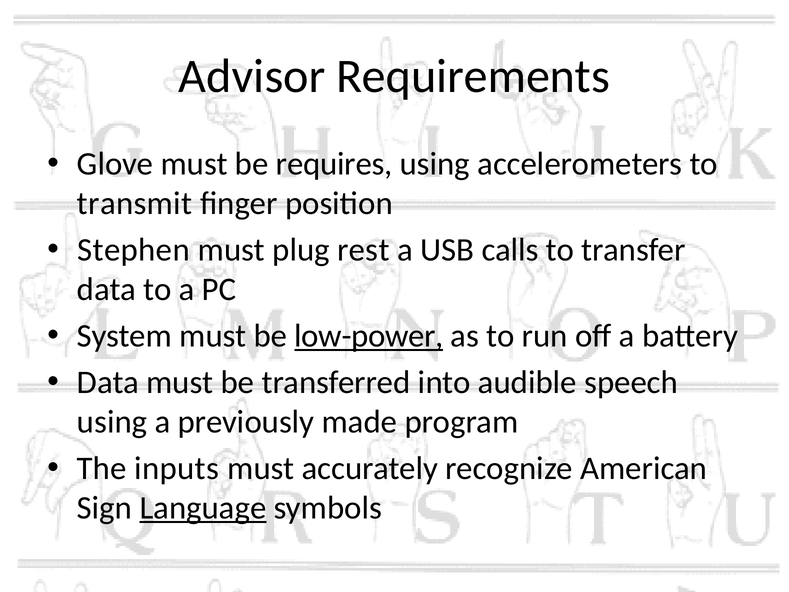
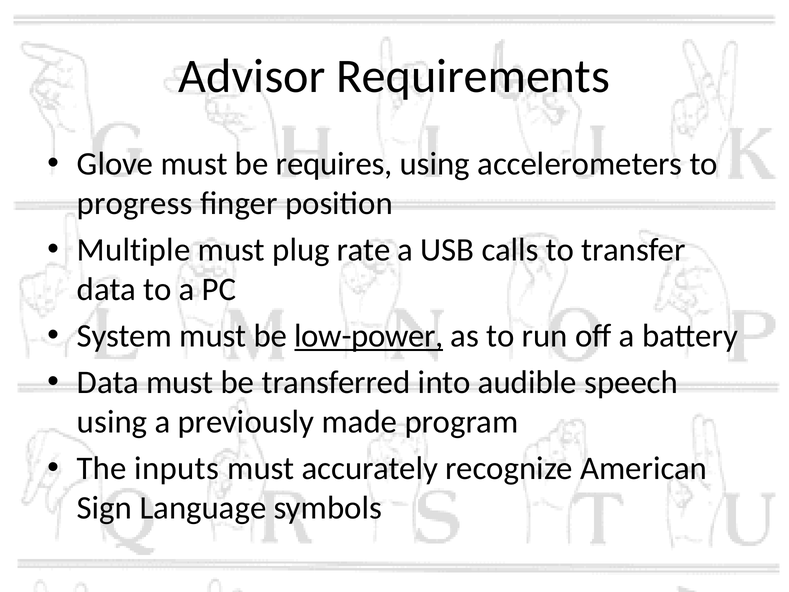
transmit: transmit -> progress
Stephen: Stephen -> Multiple
rest: rest -> rate
Language underline: present -> none
